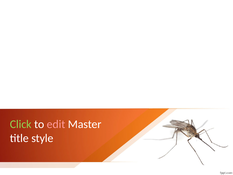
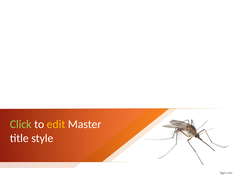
edit colour: pink -> yellow
